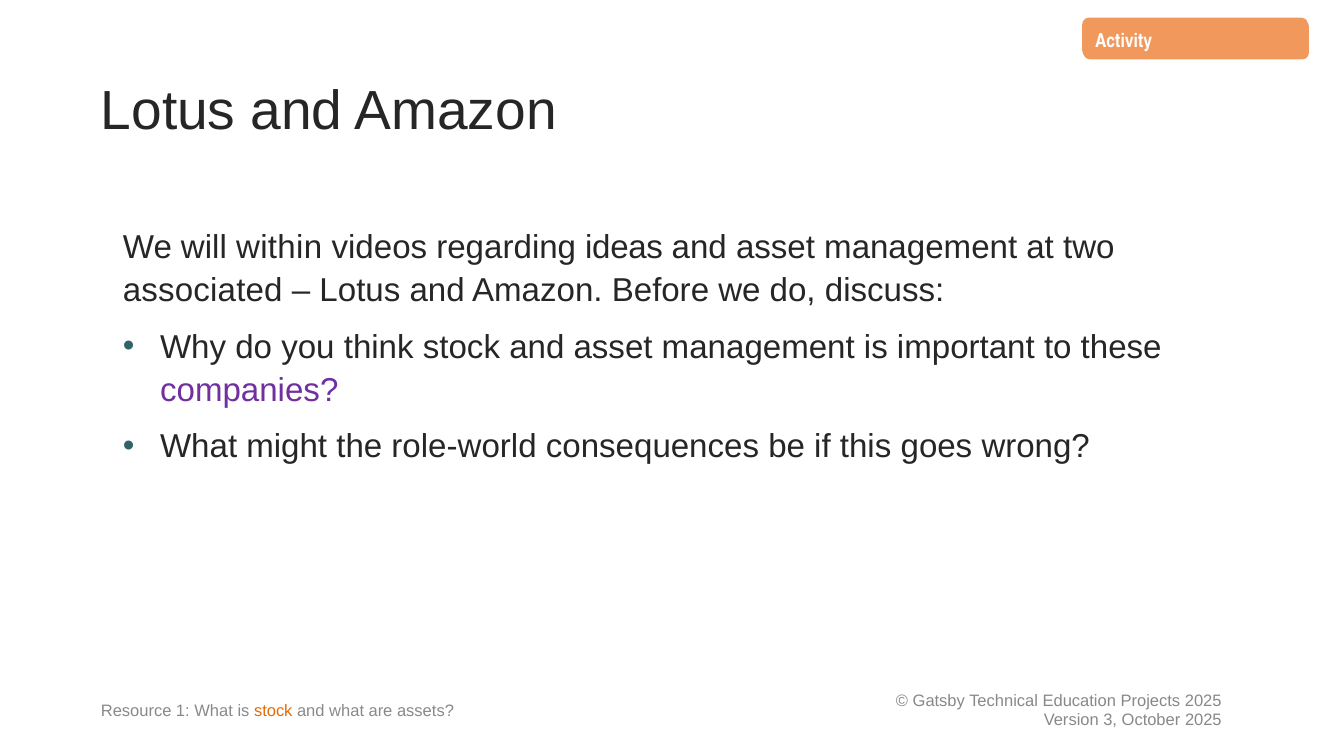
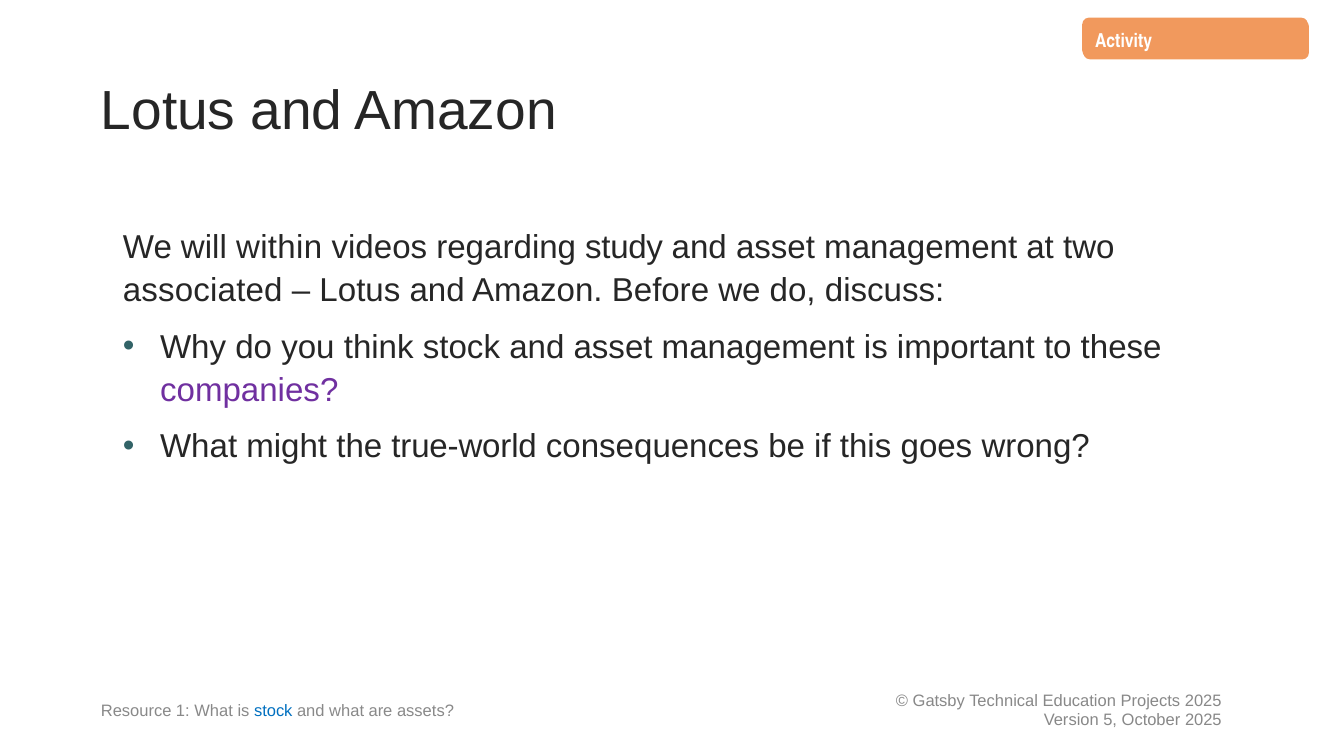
ideas: ideas -> study
role-world: role-world -> true-world
stock at (273, 711) colour: orange -> blue
3: 3 -> 5
